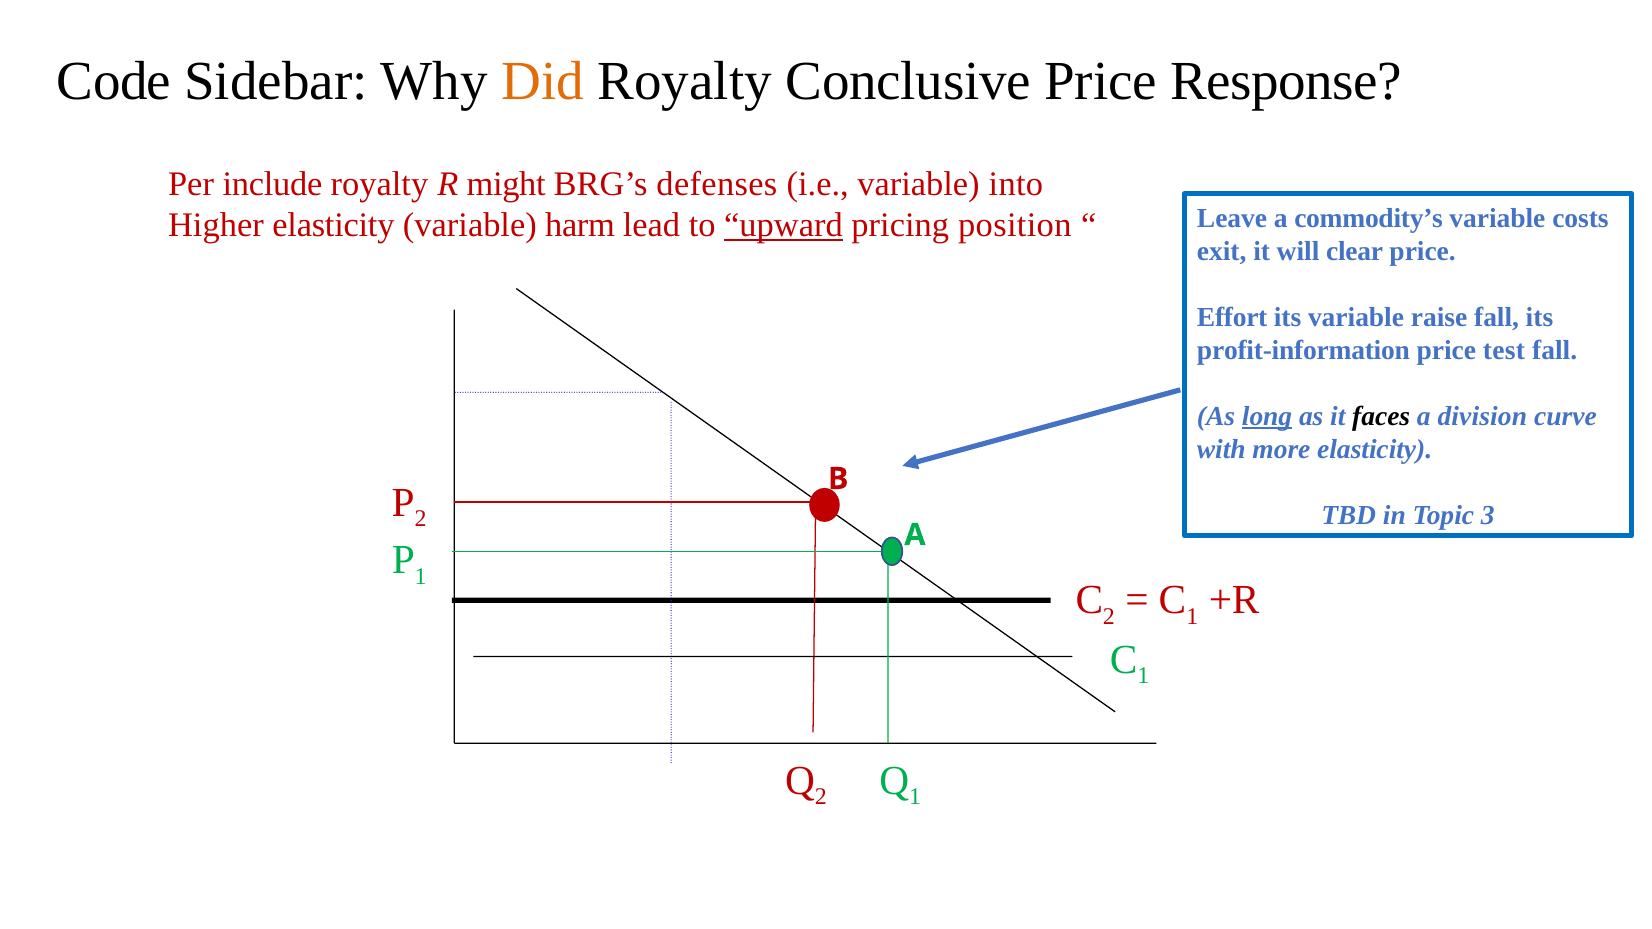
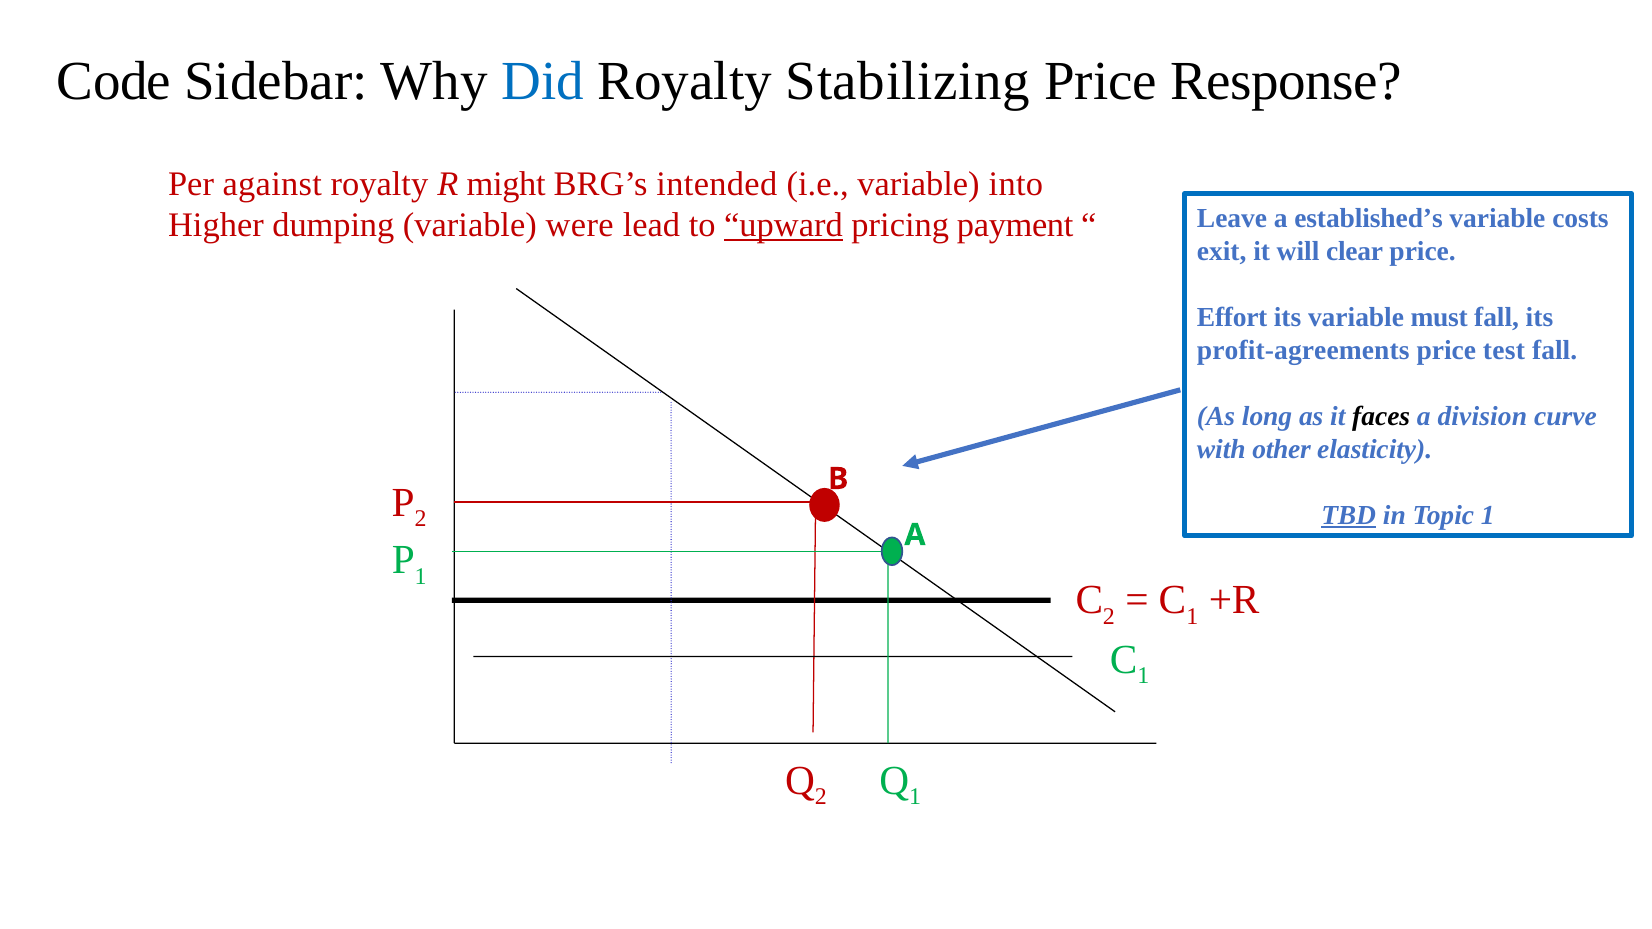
Did colour: orange -> blue
Conclusive: Conclusive -> Stabilizing
include: include -> against
defenses: defenses -> intended
Higher elasticity: elasticity -> dumping
harm: harm -> were
position: position -> payment
commodity’s: commodity’s -> established’s
raise: raise -> must
profit-information: profit-information -> profit-agreements
long underline: present -> none
more: more -> other
TBD underline: none -> present
Topic 3: 3 -> 1
